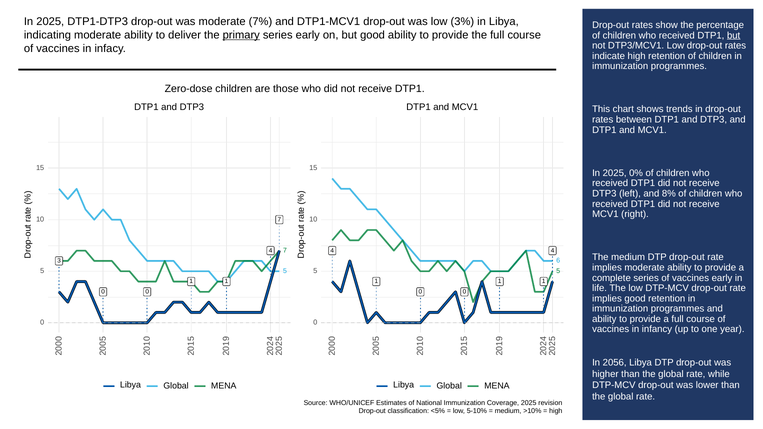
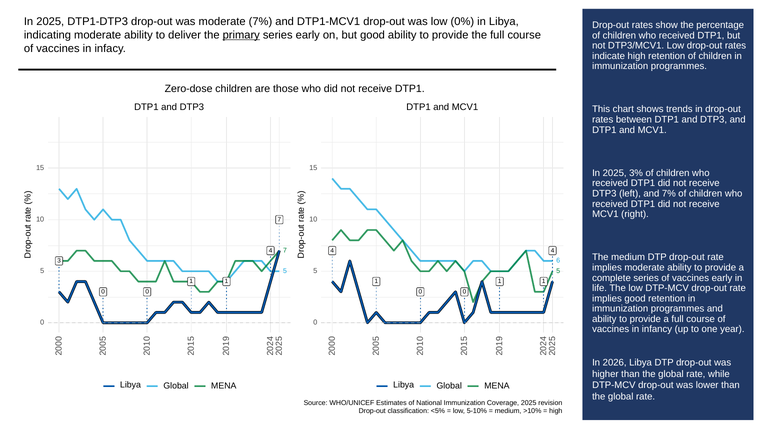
3%: 3% -> 0%
but at (734, 35) underline: present -> none
0%: 0% -> 3%
and 8%: 8% -> 7%
2056: 2056 -> 2026
